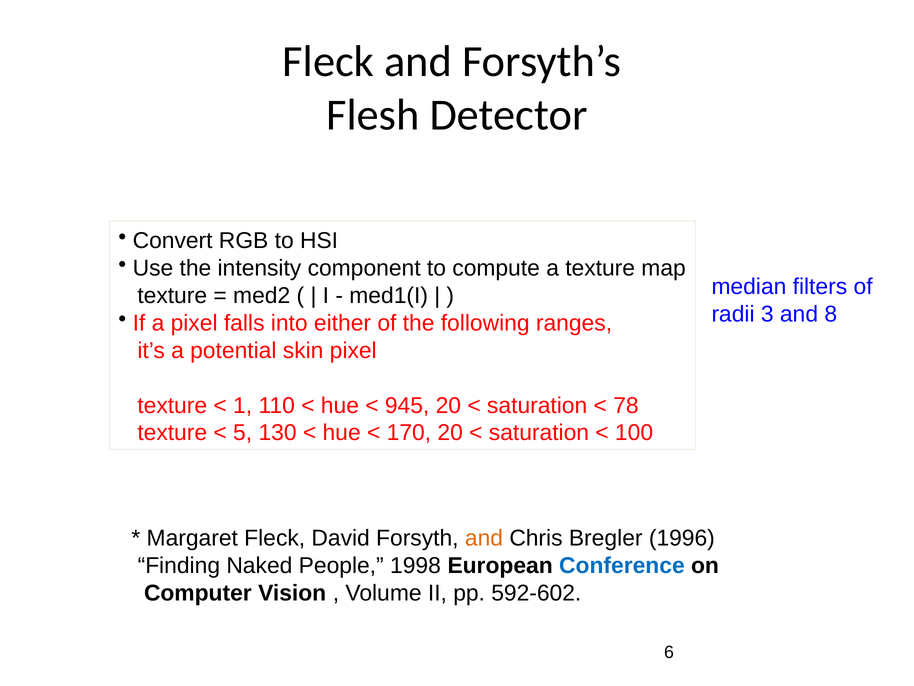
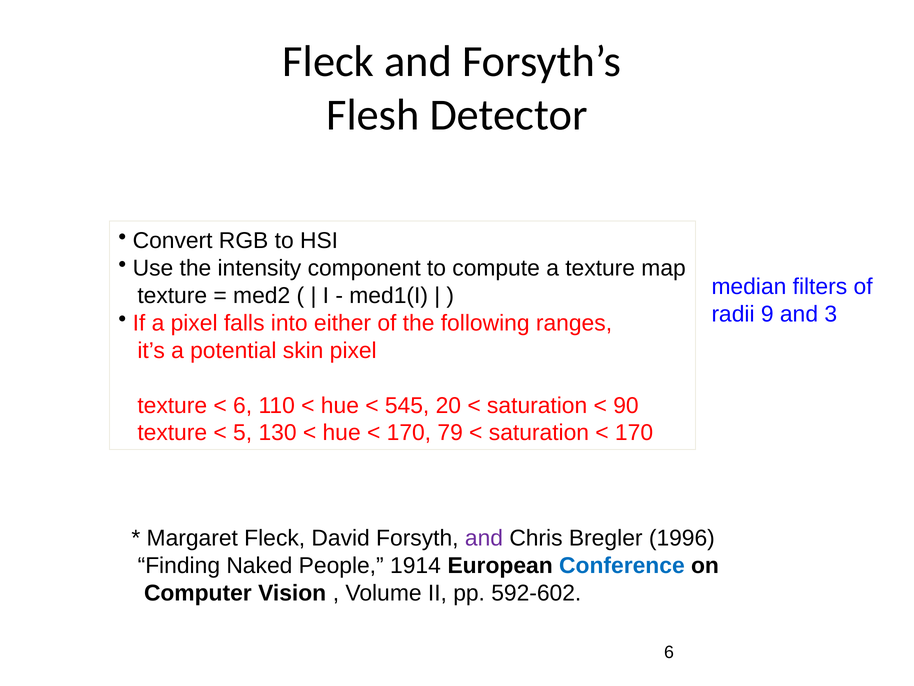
3: 3 -> 9
8: 8 -> 3
1 at (243, 405): 1 -> 6
945: 945 -> 545
78: 78 -> 90
170 20: 20 -> 79
100 at (634, 433): 100 -> 170
and at (484, 538) colour: orange -> purple
1998: 1998 -> 1914
